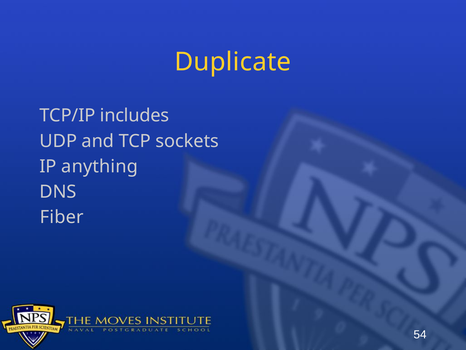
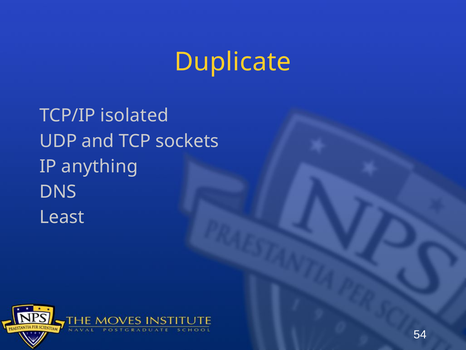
includes: includes -> isolated
Fiber: Fiber -> Least
